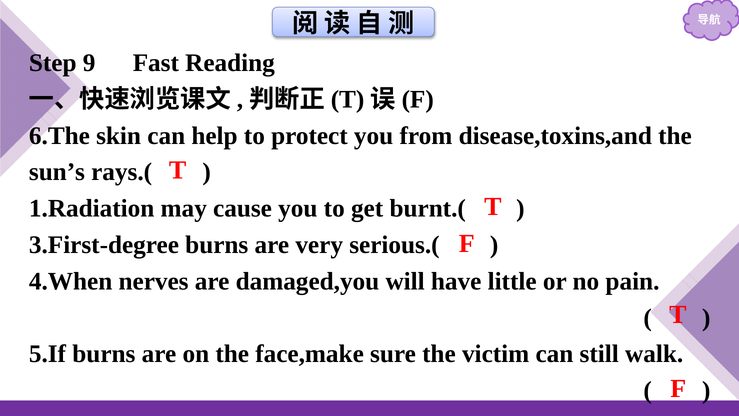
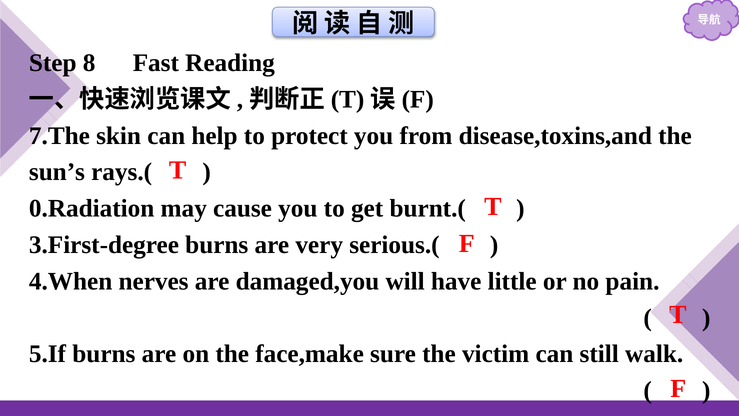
9: 9 -> 8
6.The: 6.The -> 7.The
1.Radiation: 1.Radiation -> 0.Radiation
